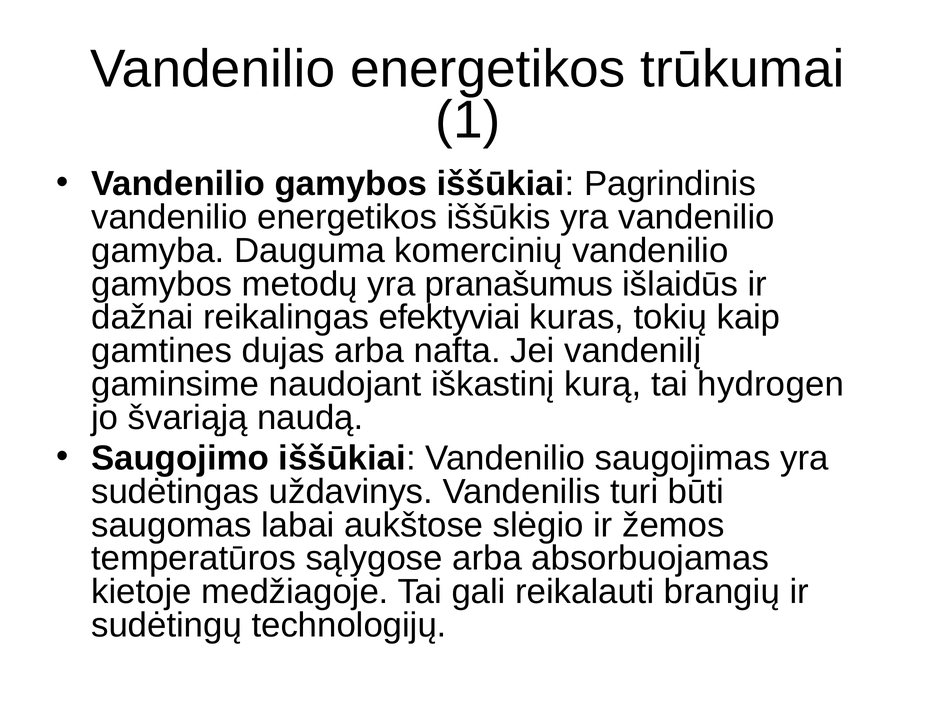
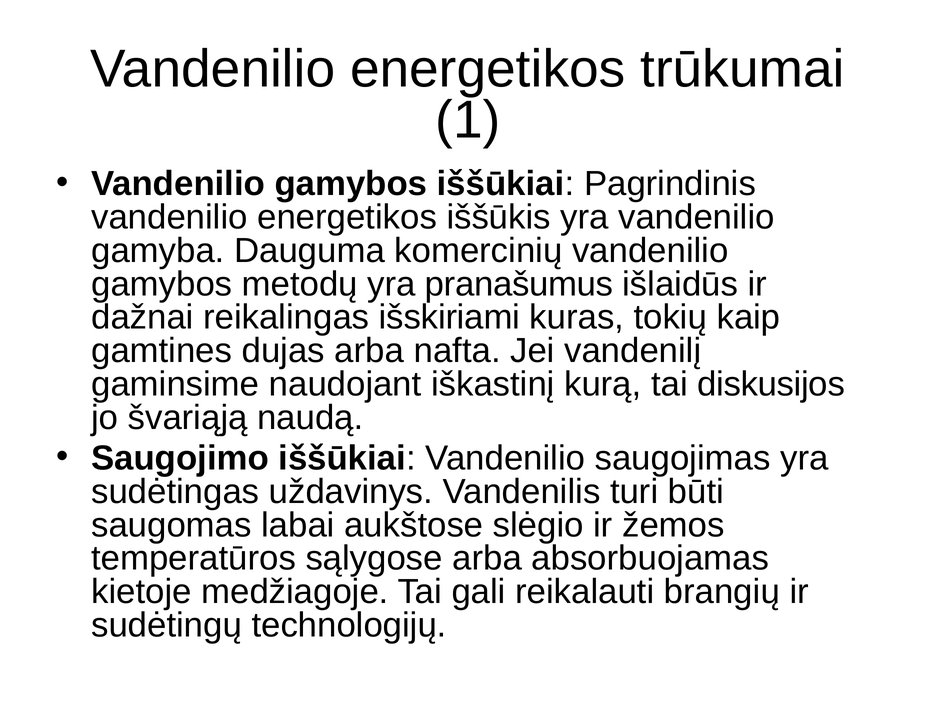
efektyviai: efektyviai -> išskiriami
hydrogen: hydrogen -> diskusijos
